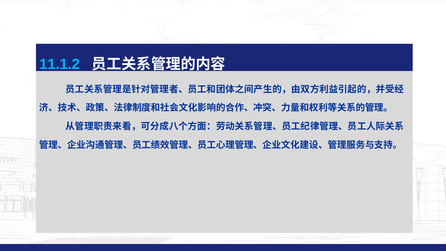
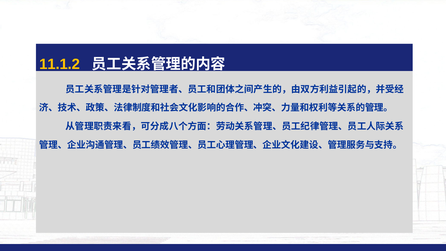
11.1.2 colour: light blue -> yellow
